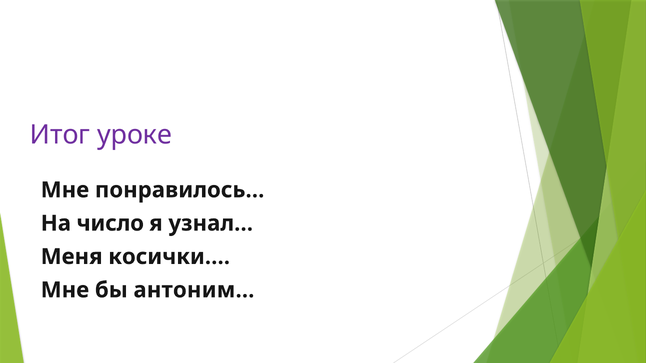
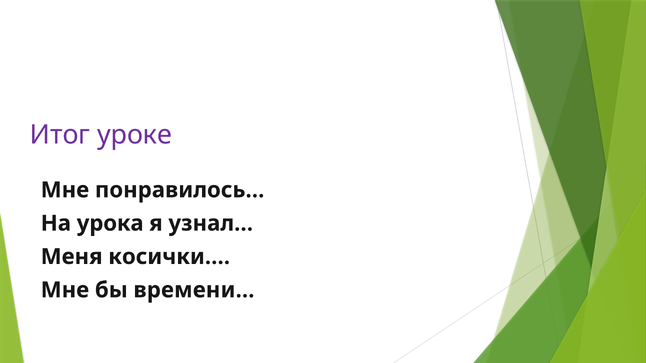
число: число -> урока
антоним…: антоним… -> времени…
